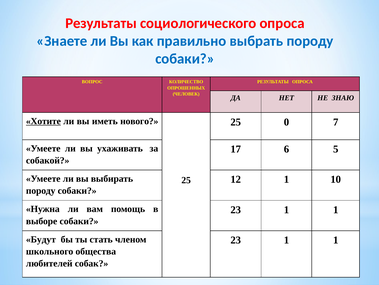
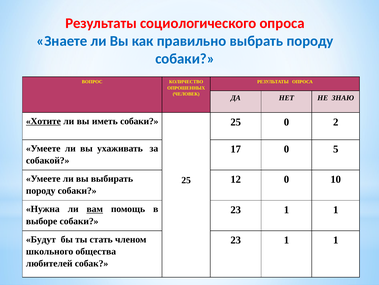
иметь нового: нового -> собаки
7: 7 -> 2
17 6: 6 -> 0
12 1: 1 -> 0
вам underline: none -> present
